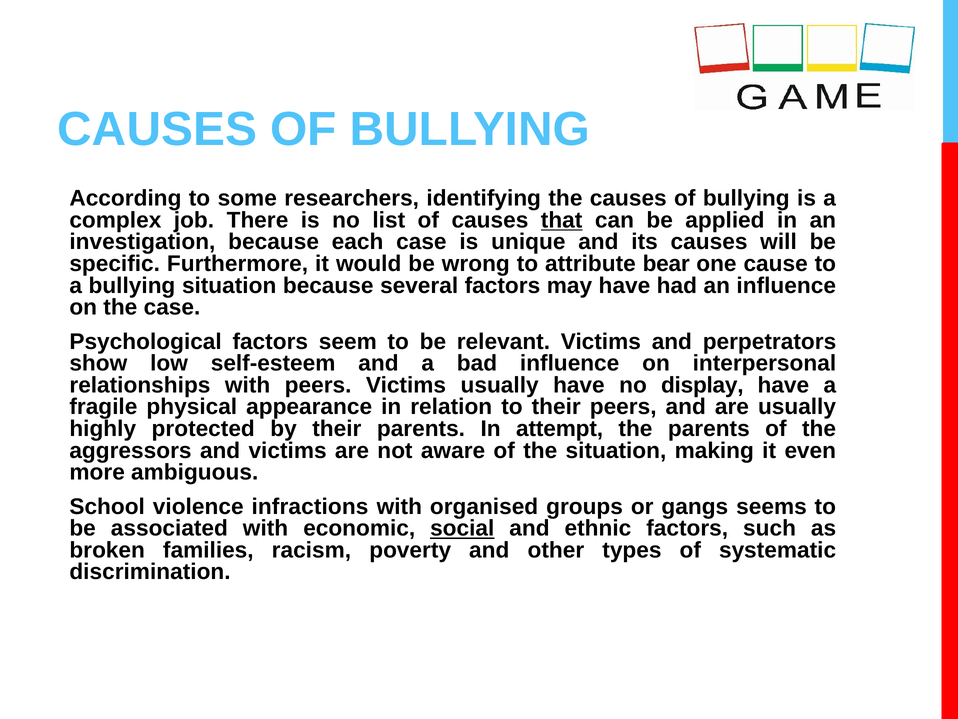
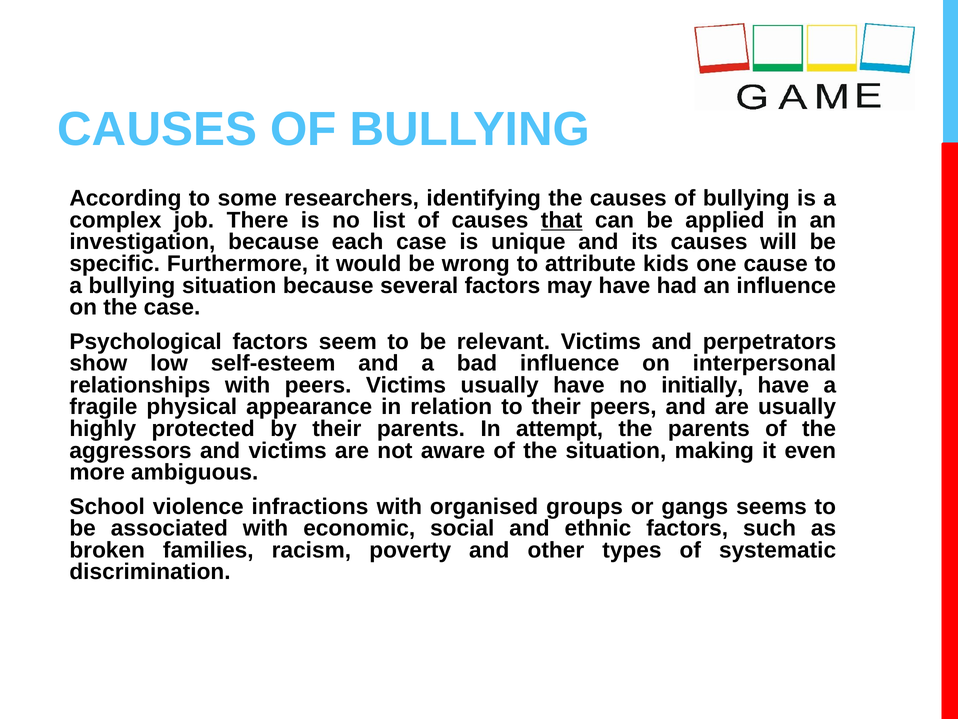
bear: bear -> kids
display: display -> initially
social underline: present -> none
